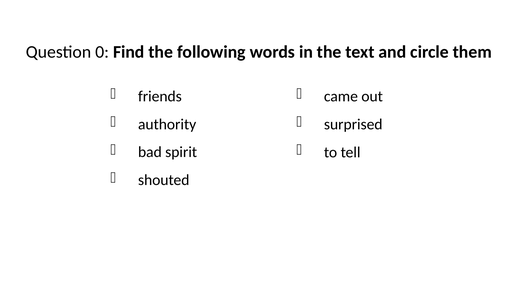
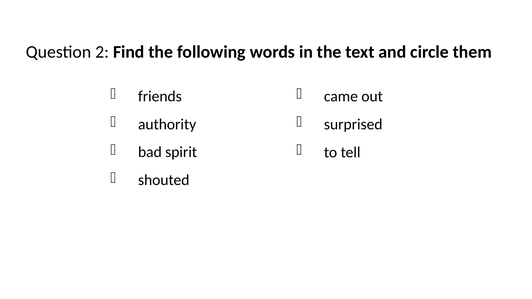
0: 0 -> 2
